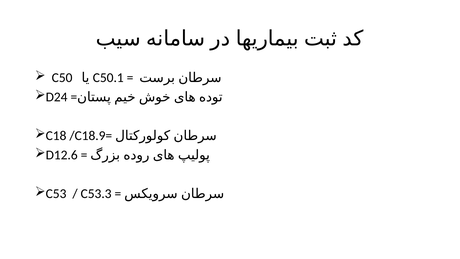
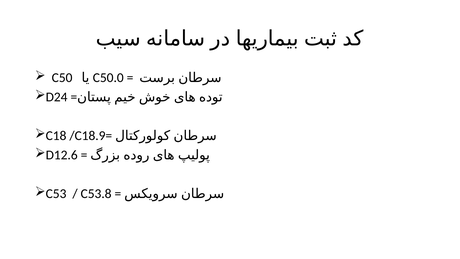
C50.1: C50.1 -> C50.0
C53.3: C53.3 -> C53.8
